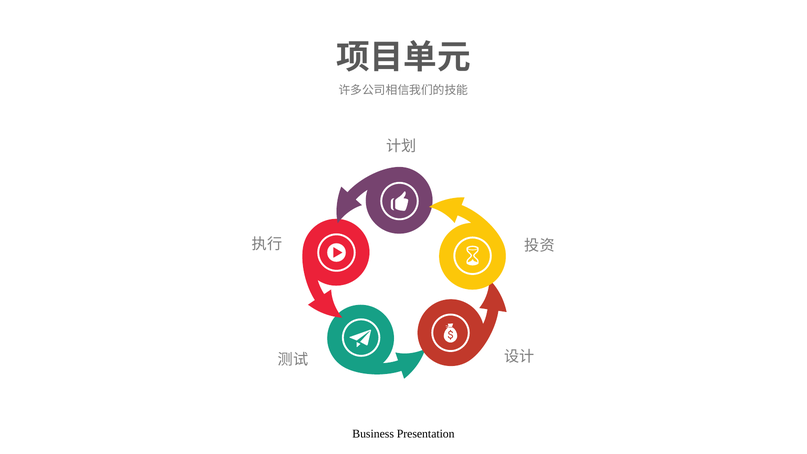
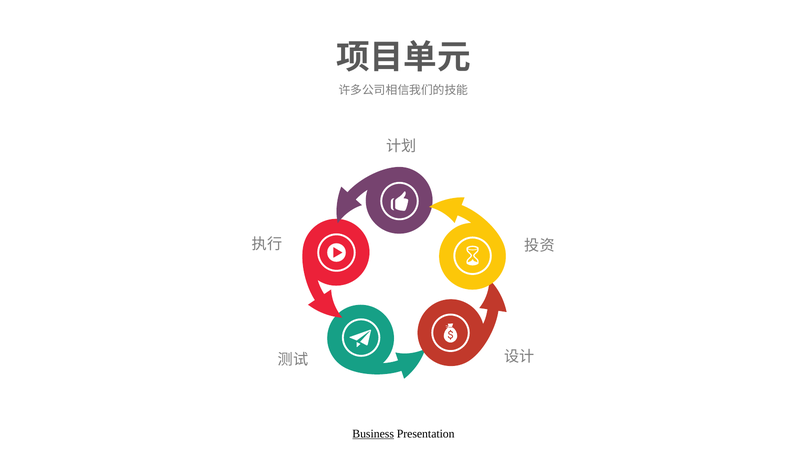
Business underline: none -> present
